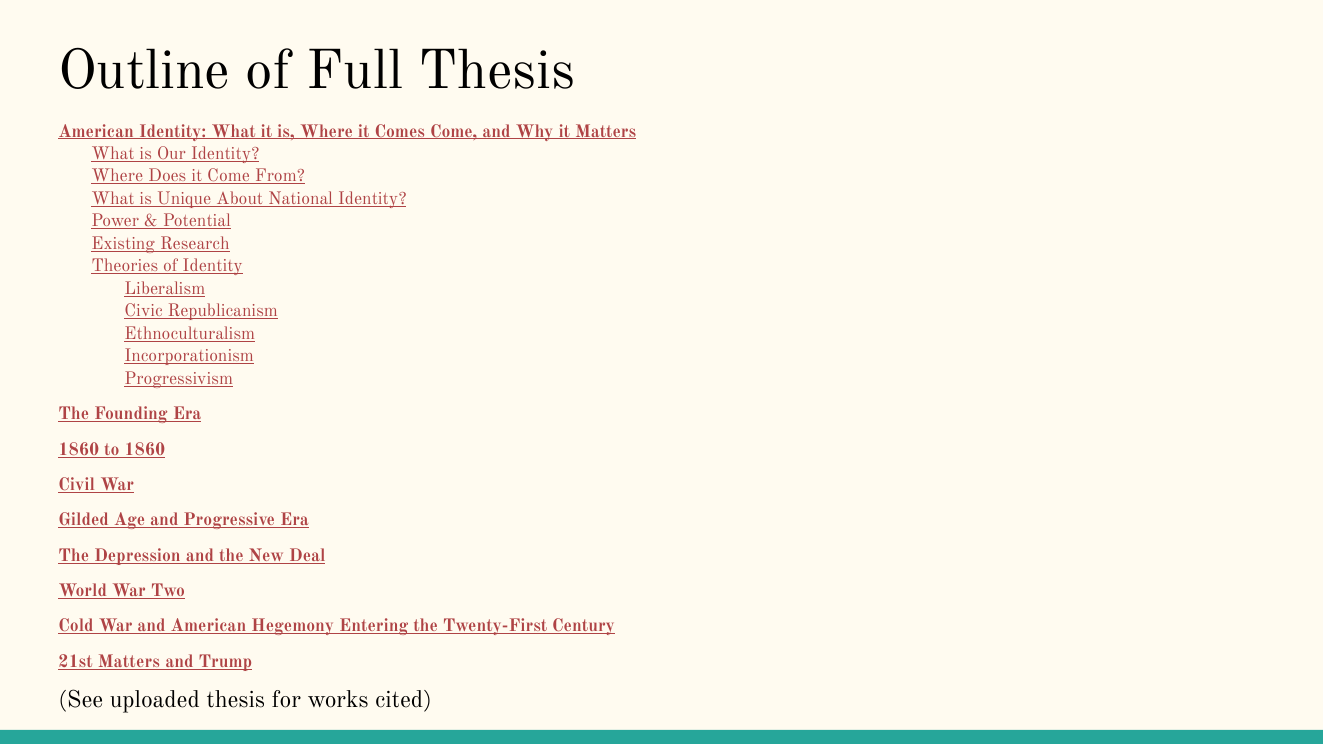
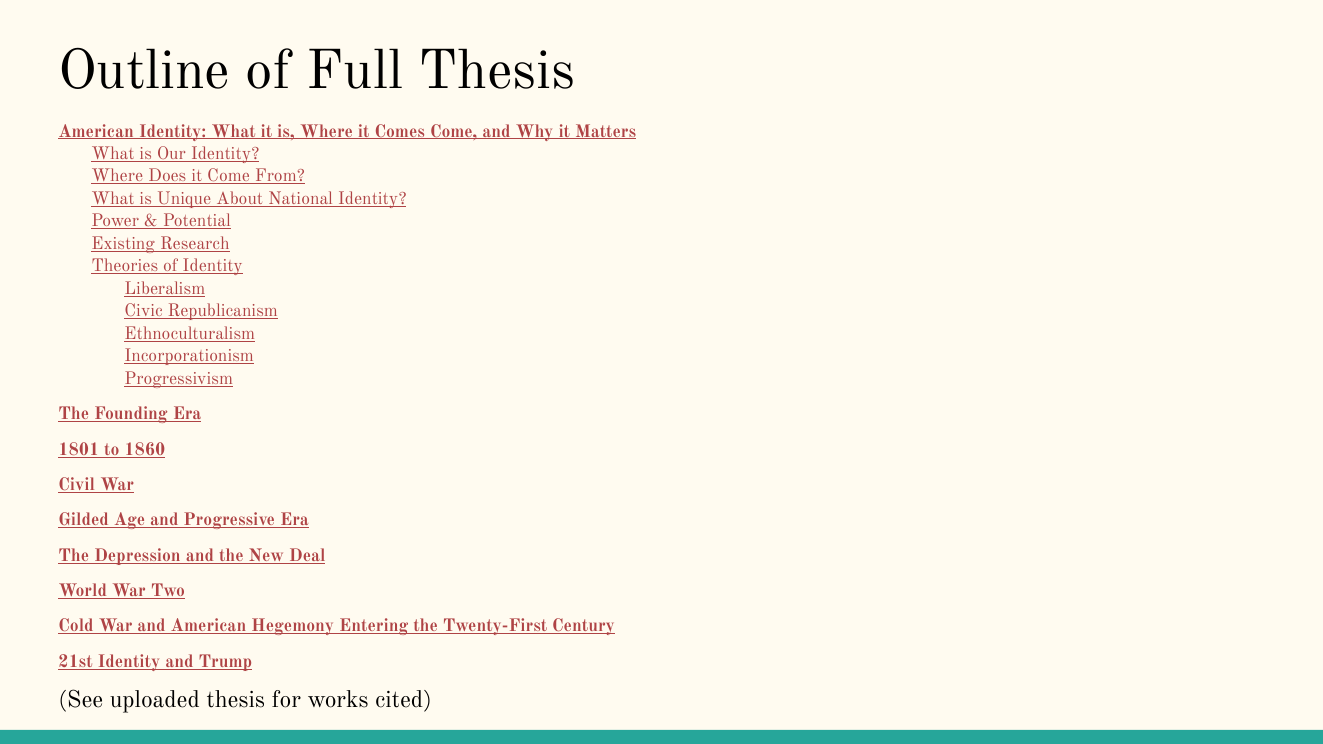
1860 at (79, 449): 1860 -> 1801
21st Matters: Matters -> Identity
